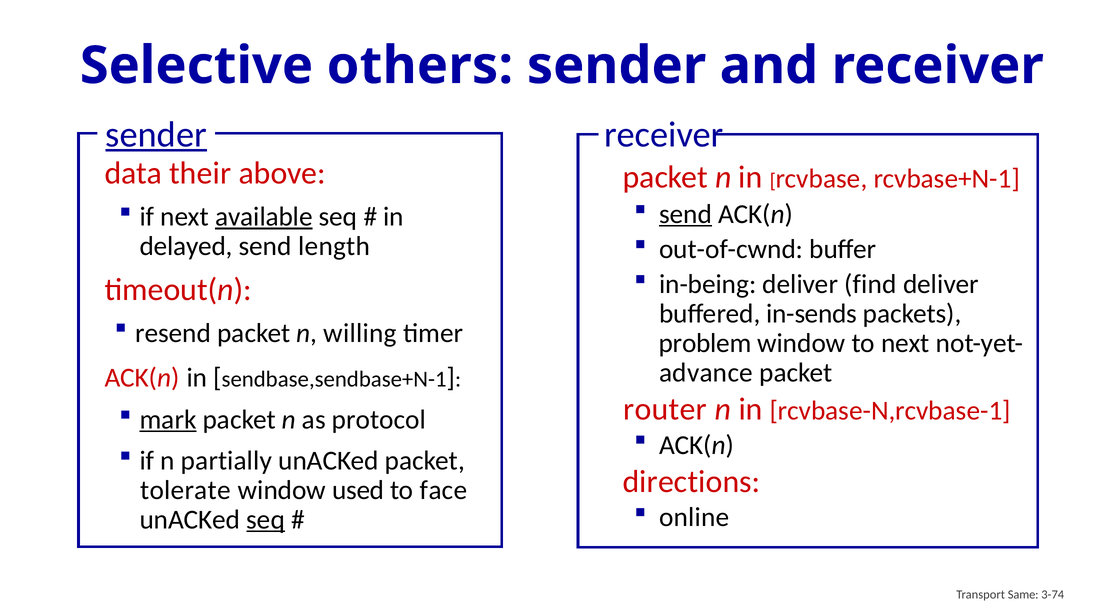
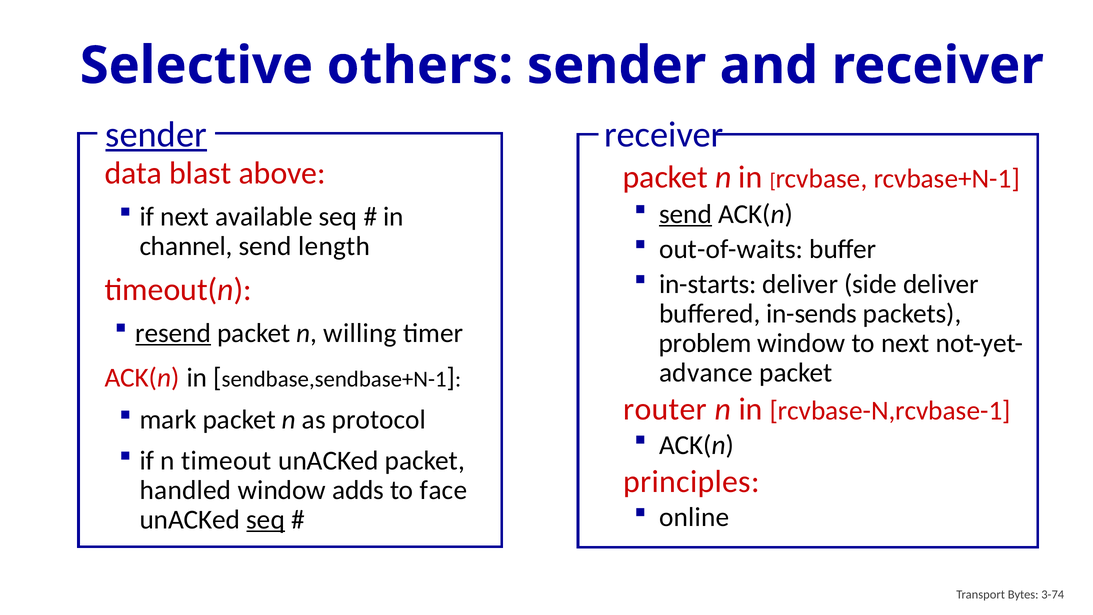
their: their -> blast
available underline: present -> none
delayed: delayed -> channel
out-of-cwnd: out-of-cwnd -> out-of-waits
in-being: in-being -> in-starts
find: find -> side
resend underline: none -> present
mark underline: present -> none
partially: partially -> timeout
directions: directions -> principles
tolerate: tolerate -> handled
used: used -> adds
Same: Same -> Bytes
